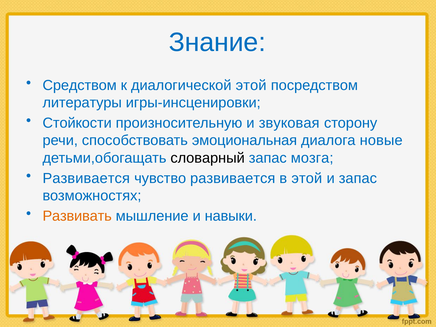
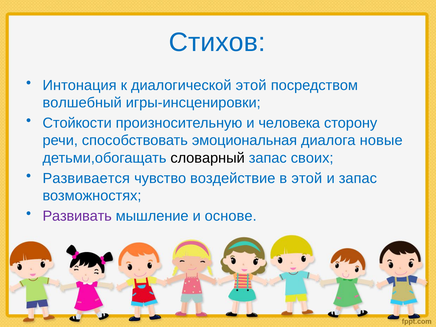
Знание: Знание -> Стихов
Средством: Средством -> Интонация
литературы: литературы -> волшебный
звуковая: звуковая -> человека
мозга: мозга -> своих
чувство развивается: развивается -> воздействие
Развивать colour: orange -> purple
навыки: навыки -> основе
